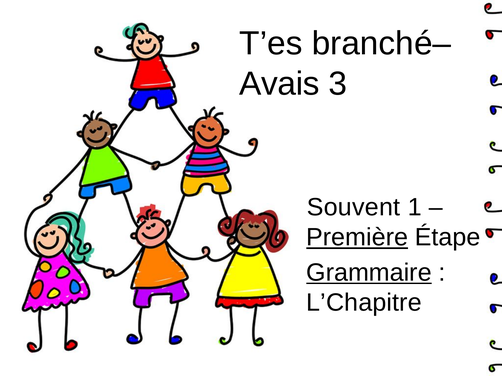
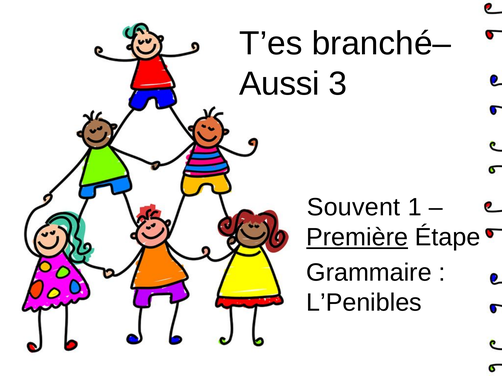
Avais: Avais -> Aussi
Grammaire underline: present -> none
L’Chapitre: L’Chapitre -> L’Penibles
